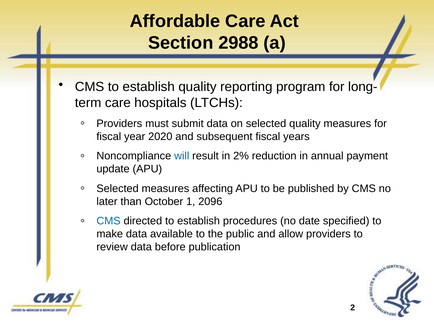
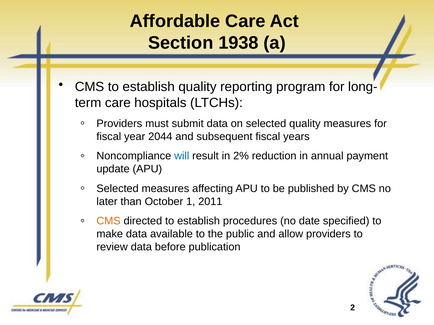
2988: 2988 -> 1938
2020: 2020 -> 2044
2096: 2096 -> 2011
CMS at (109, 221) colour: blue -> orange
